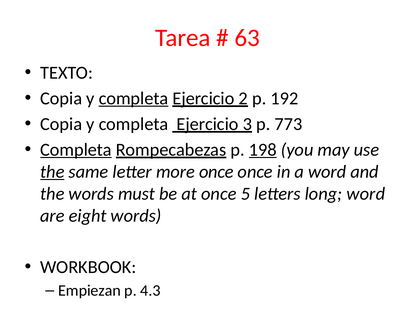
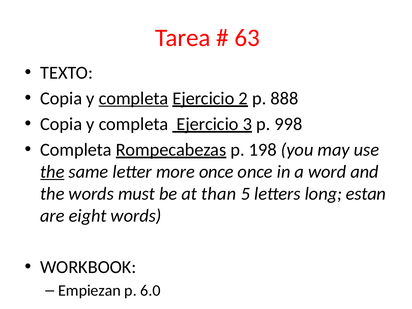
192: 192 -> 888
773: 773 -> 998
Completa at (76, 150) underline: present -> none
198 underline: present -> none
at once: once -> than
long word: word -> estan
4.3: 4.3 -> 6.0
